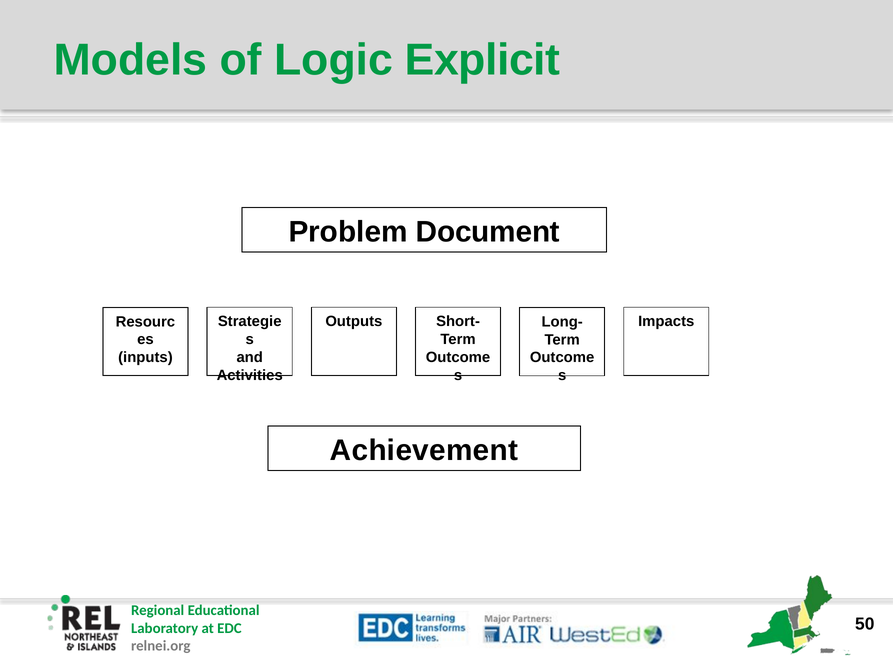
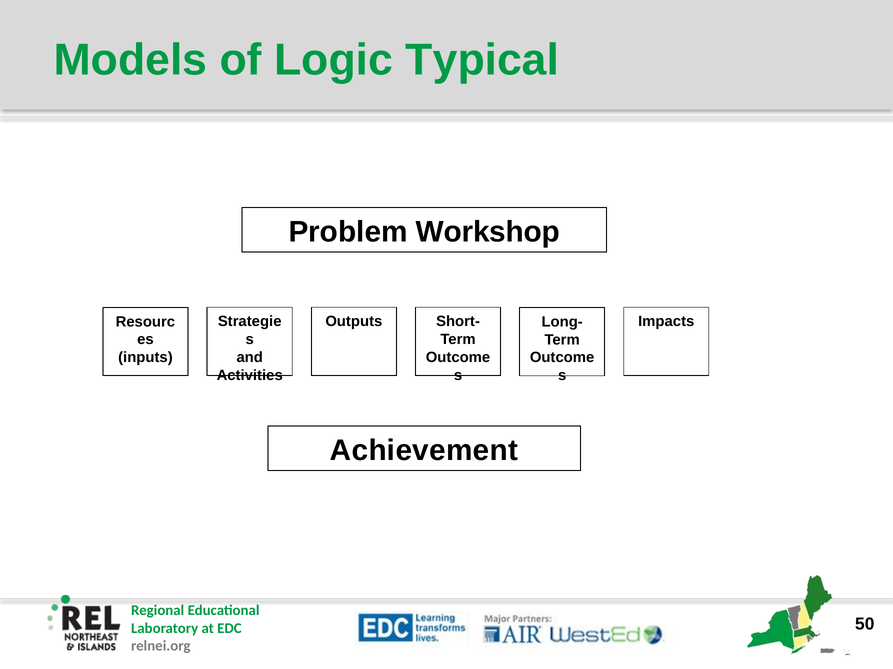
Explicit: Explicit -> Typical
Document: Document -> Workshop
